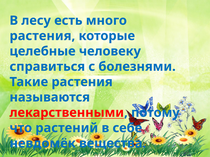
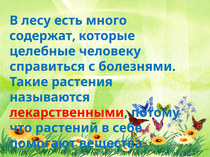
растения at (42, 36): растения -> содержат
невдомёк: невдомёк -> помогают
